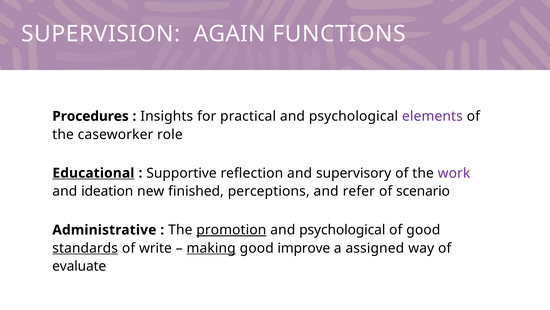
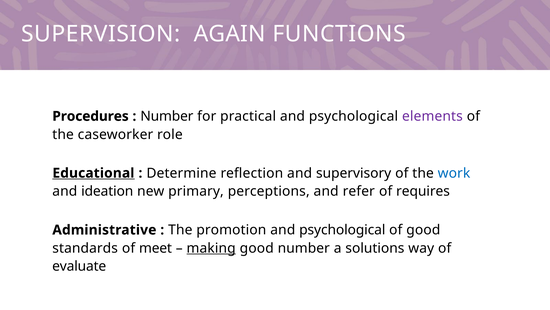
Insights at (167, 116): Insights -> Number
Supportive: Supportive -> Determine
work colour: purple -> blue
finished: finished -> primary
scenario: scenario -> requires
promotion underline: present -> none
standards underline: present -> none
write: write -> meet
good improve: improve -> number
assigned: assigned -> solutions
